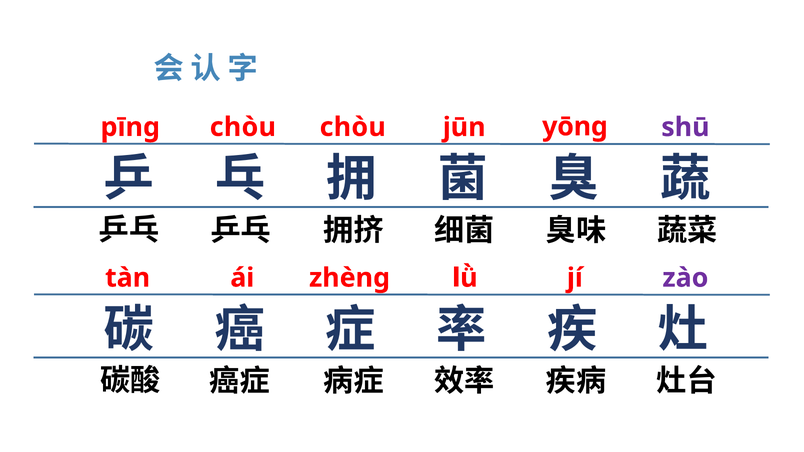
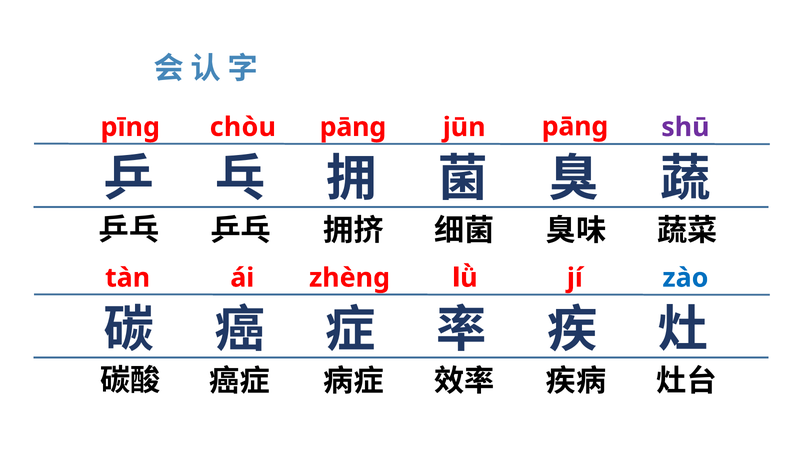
yōng at (575, 127): yōng -> pāng
chòu at (353, 127): chòu -> pāng
zào colour: purple -> blue
